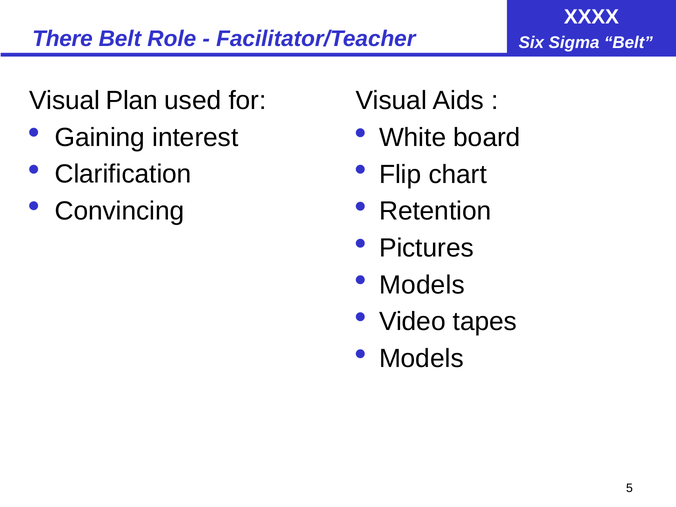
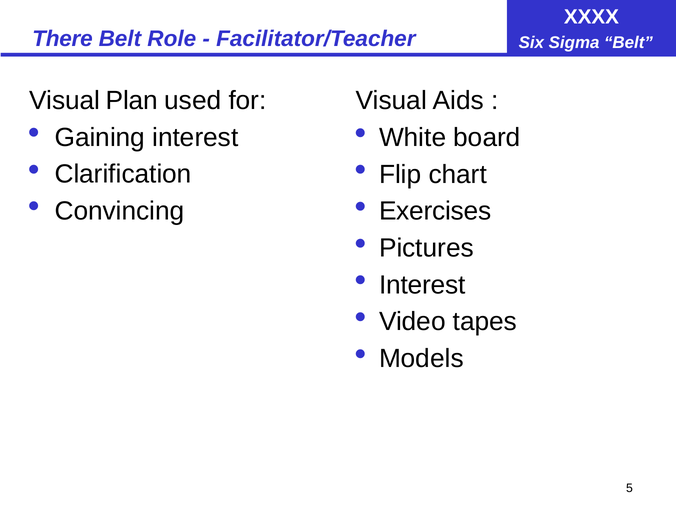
Retention: Retention -> Exercises
Models at (422, 285): Models -> Interest
